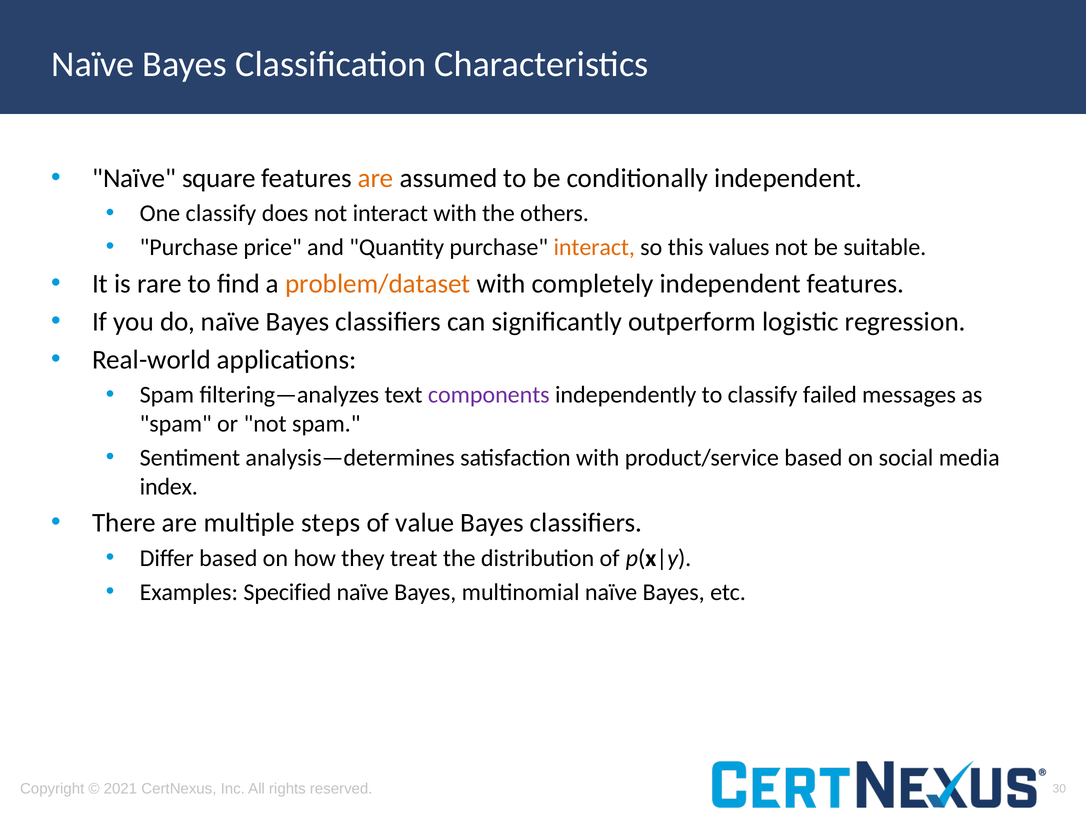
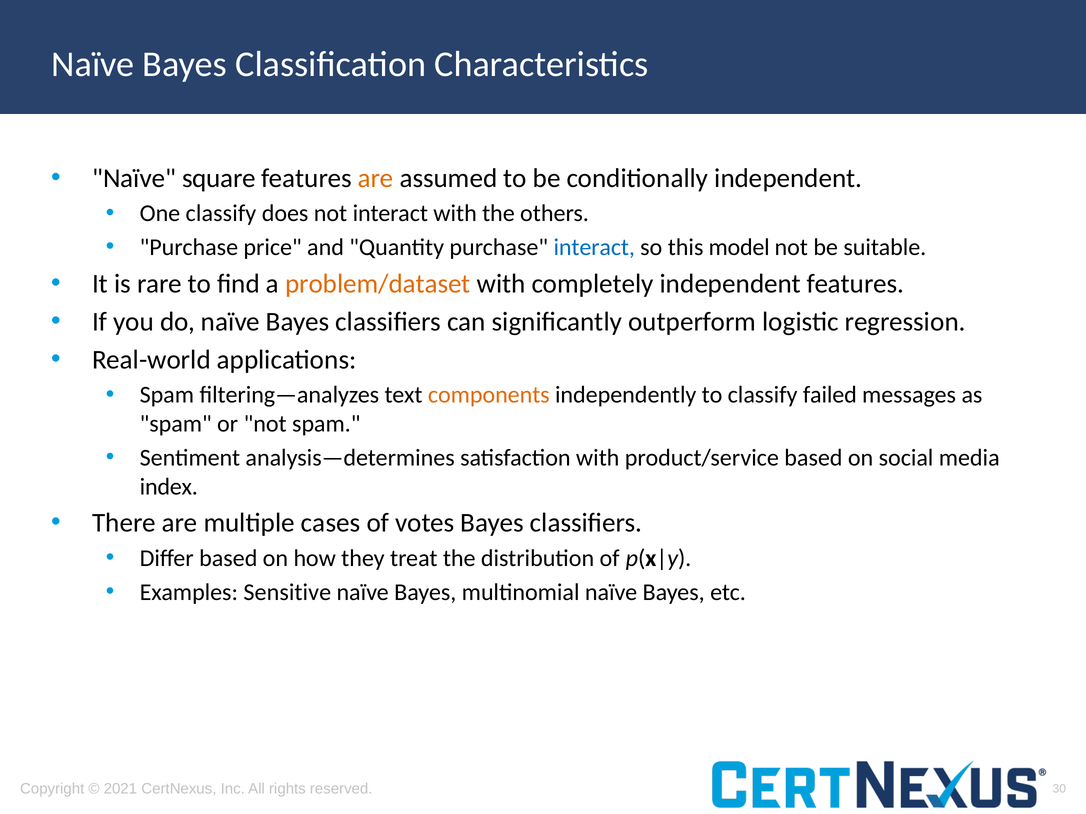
interact at (594, 247) colour: orange -> blue
values: values -> model
components colour: purple -> orange
steps: steps -> cases
value: value -> votes
Specified: Specified -> Sensitive
